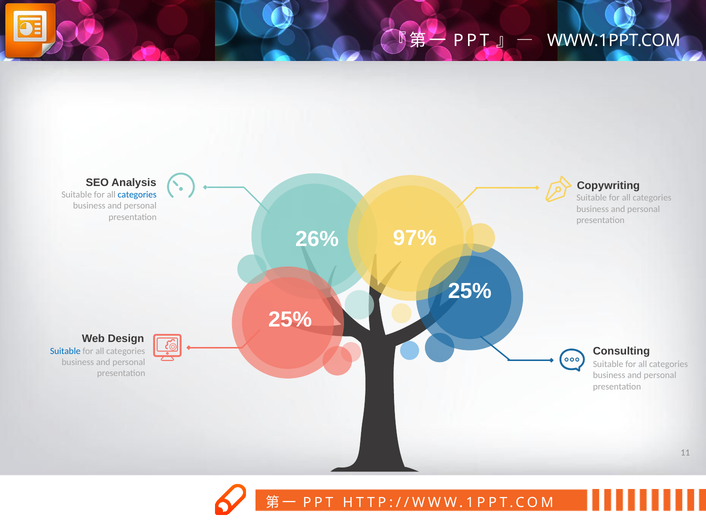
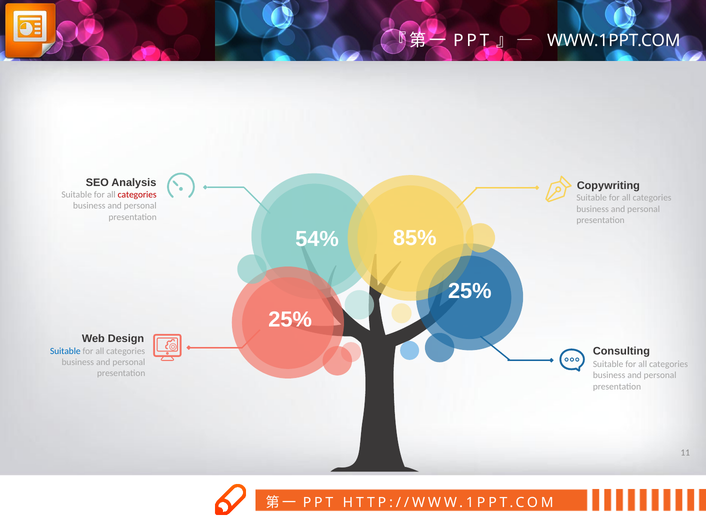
categories at (137, 195) colour: blue -> red
97%: 97% -> 85%
26%: 26% -> 54%
